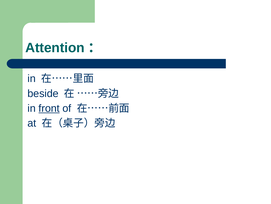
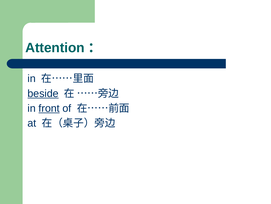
beside underline: none -> present
